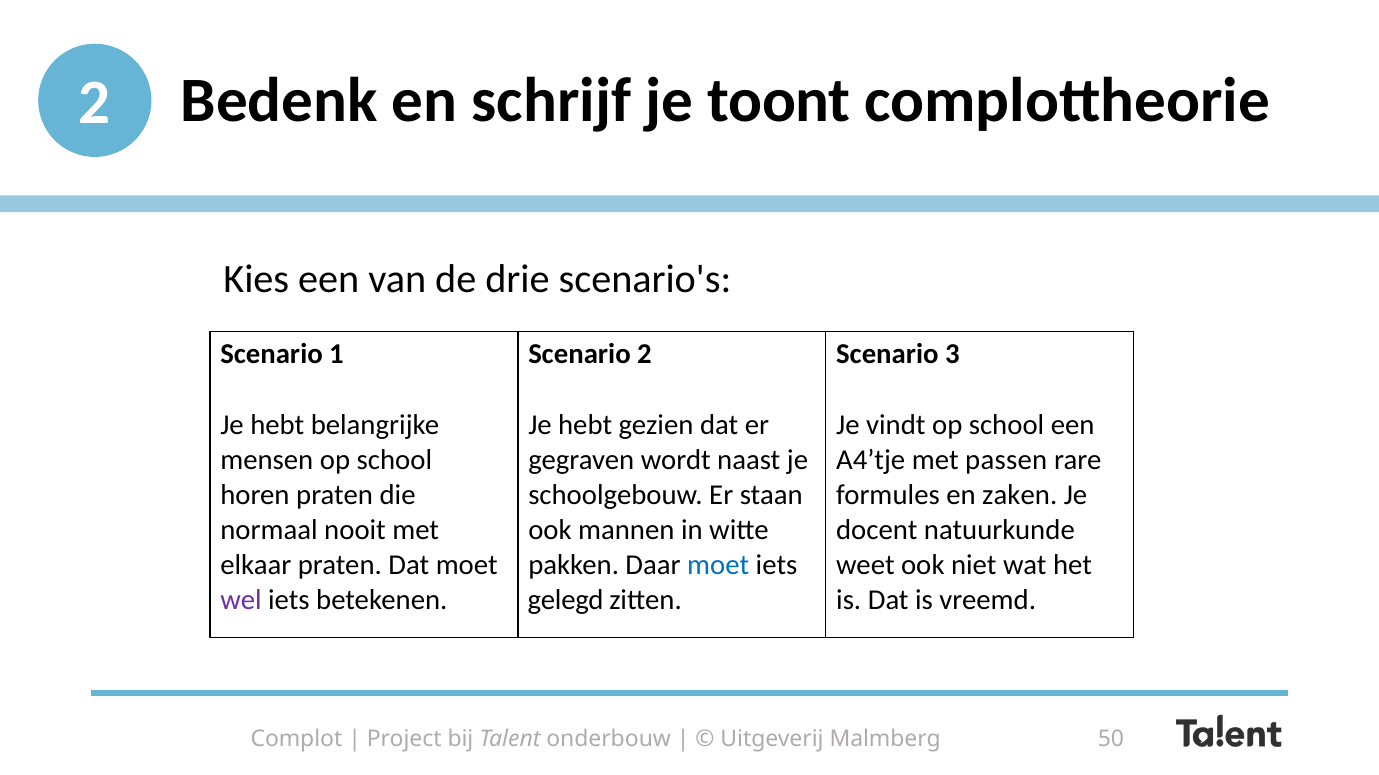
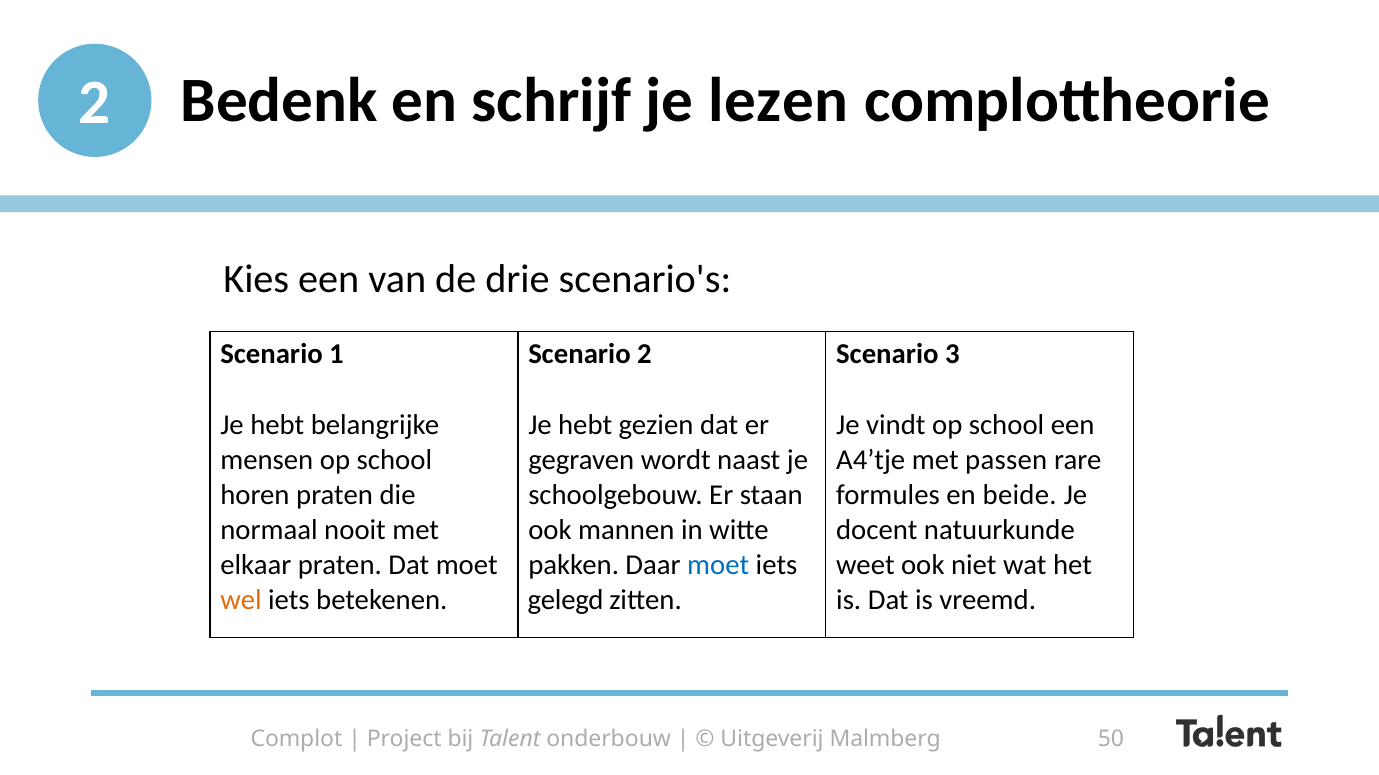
toont: toont -> lezen
zaken: zaken -> beide
wel colour: purple -> orange
